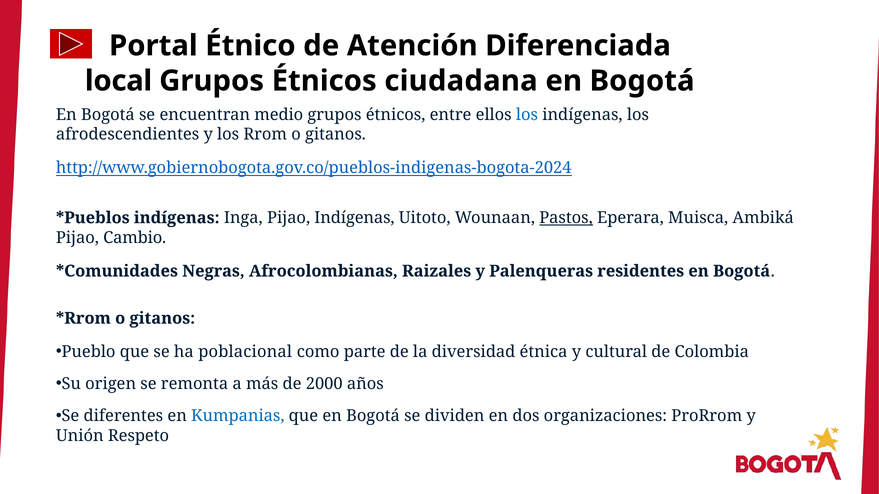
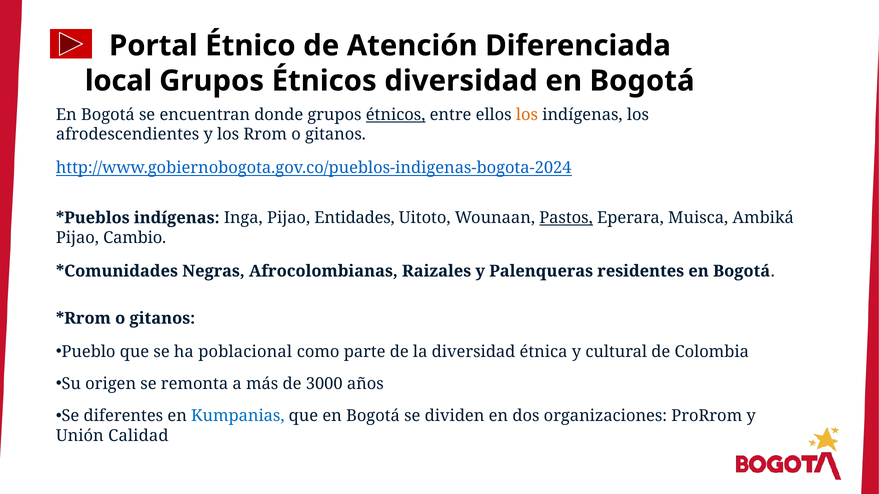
Étnicos ciudadana: ciudadana -> diversidad
medio: medio -> donde
étnicos at (396, 115) underline: none -> present
los at (527, 115) colour: blue -> orange
Pijao Indígenas: Indígenas -> Entidades
2000: 2000 -> 3000
Respeto: Respeto -> Calidad
